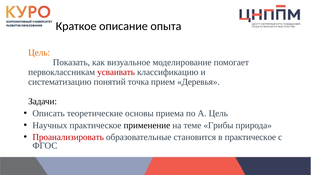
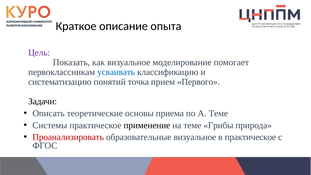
Цель at (39, 53) colour: orange -> purple
усваивать colour: red -> blue
Деревья: Деревья -> Первого
А Цель: Цель -> Теме
Научных: Научных -> Системы
образовательные становится: становится -> визуальное
